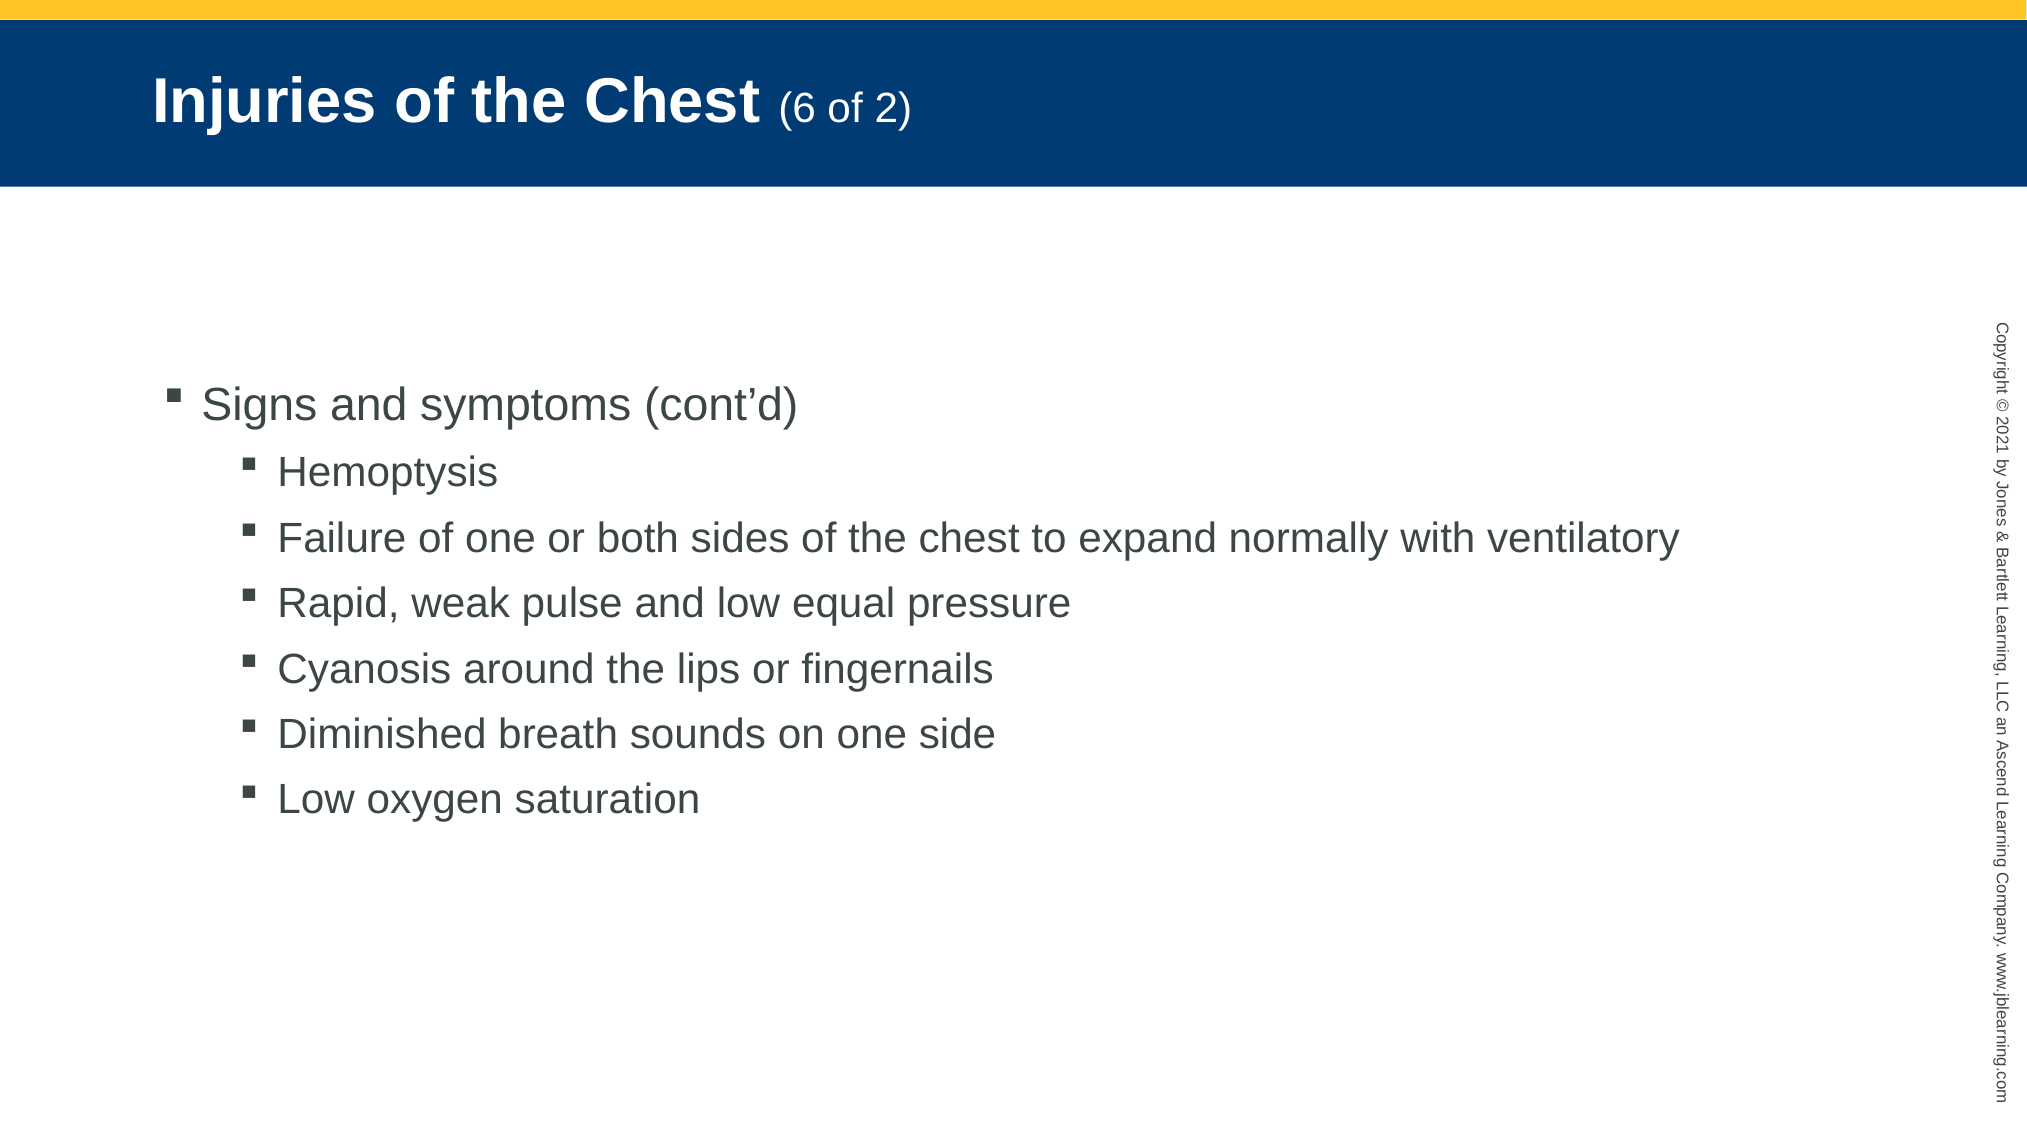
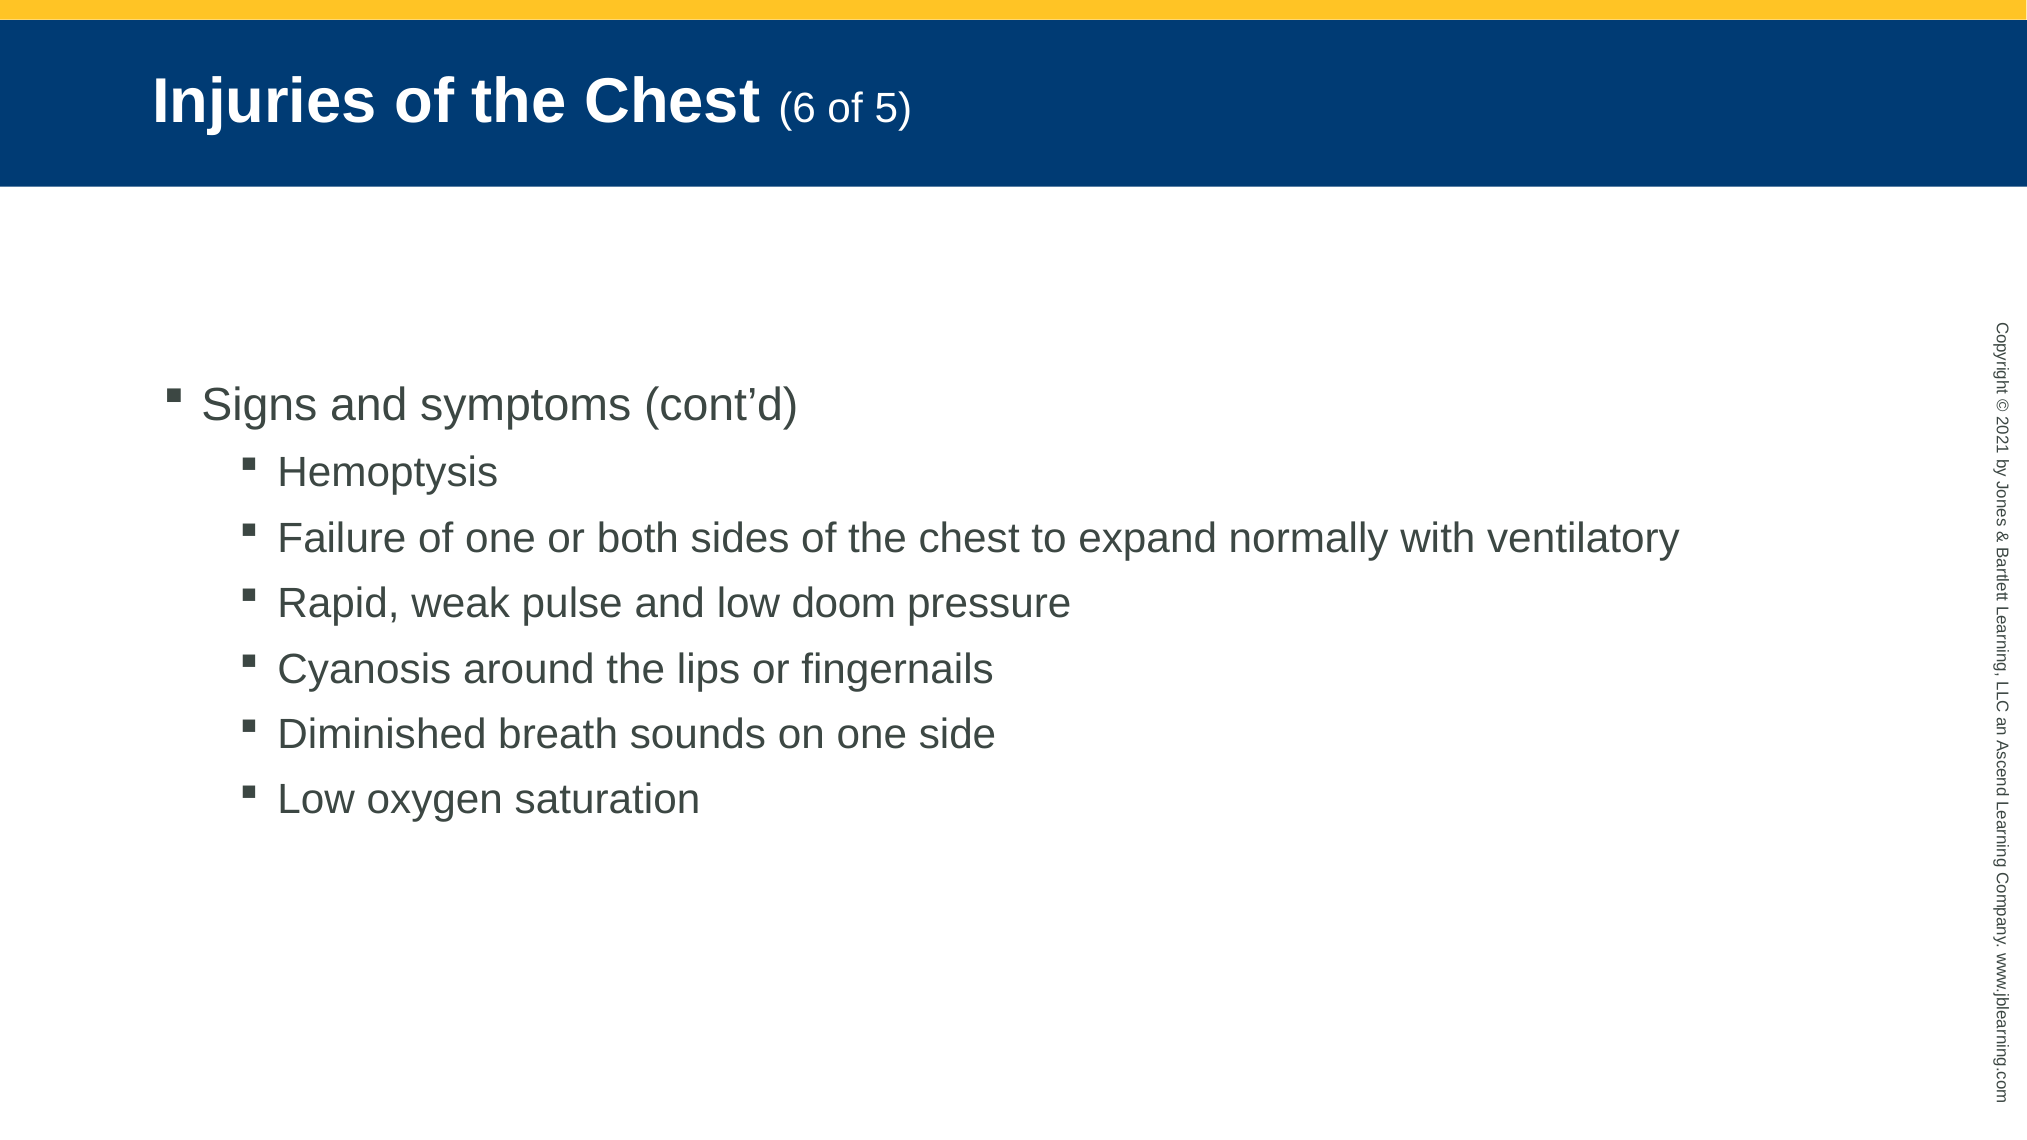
of 2: 2 -> 5
equal: equal -> doom
